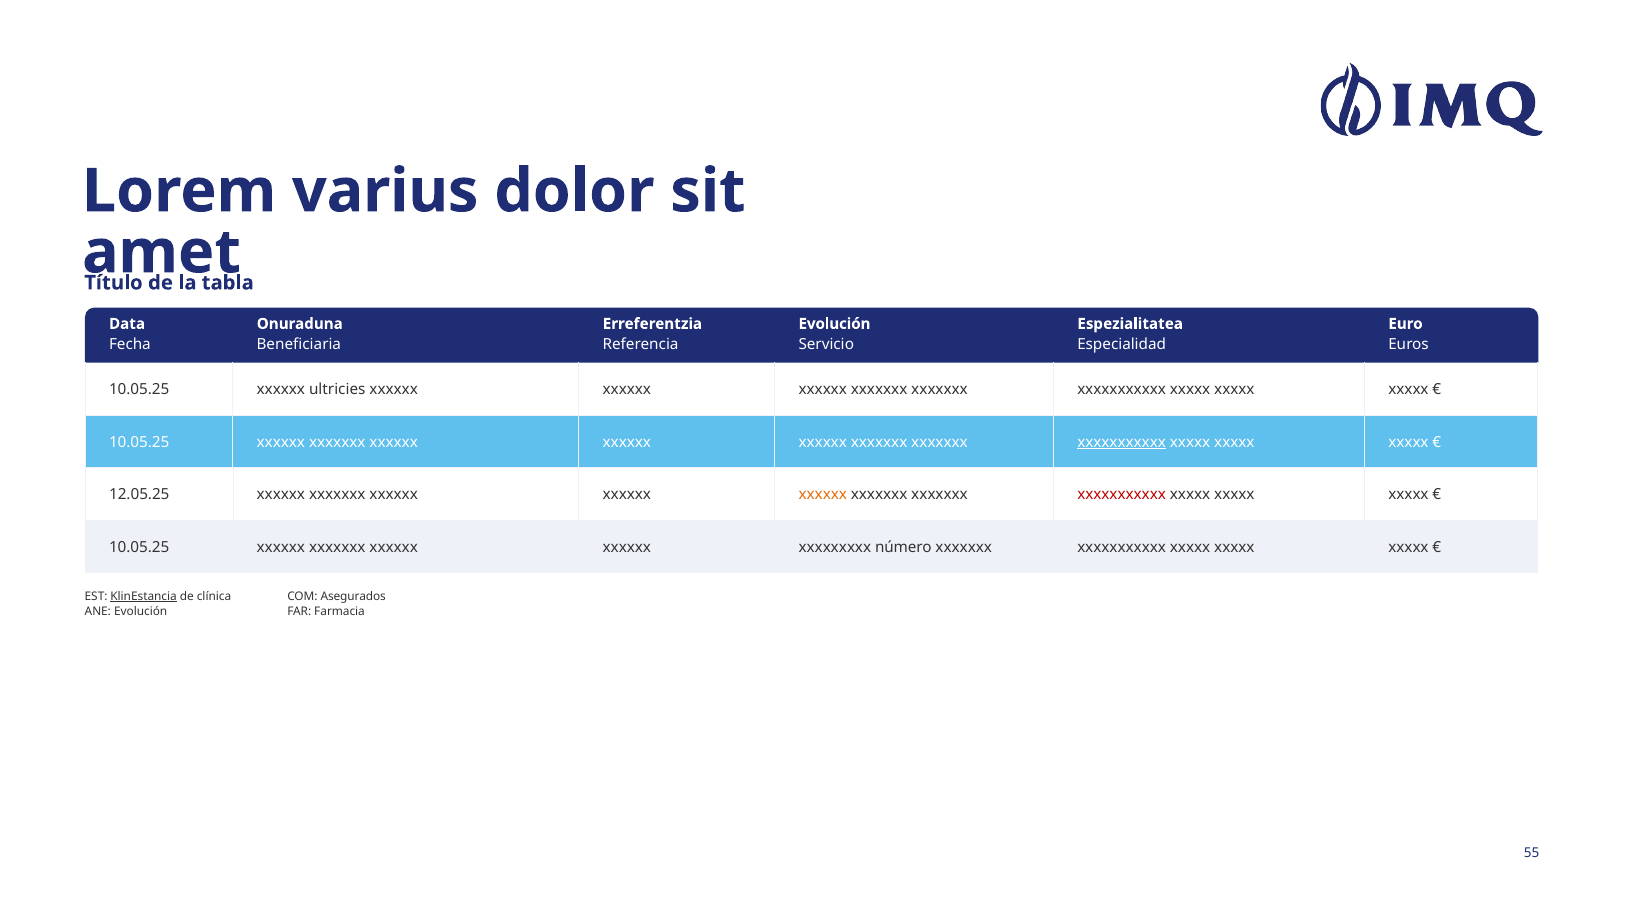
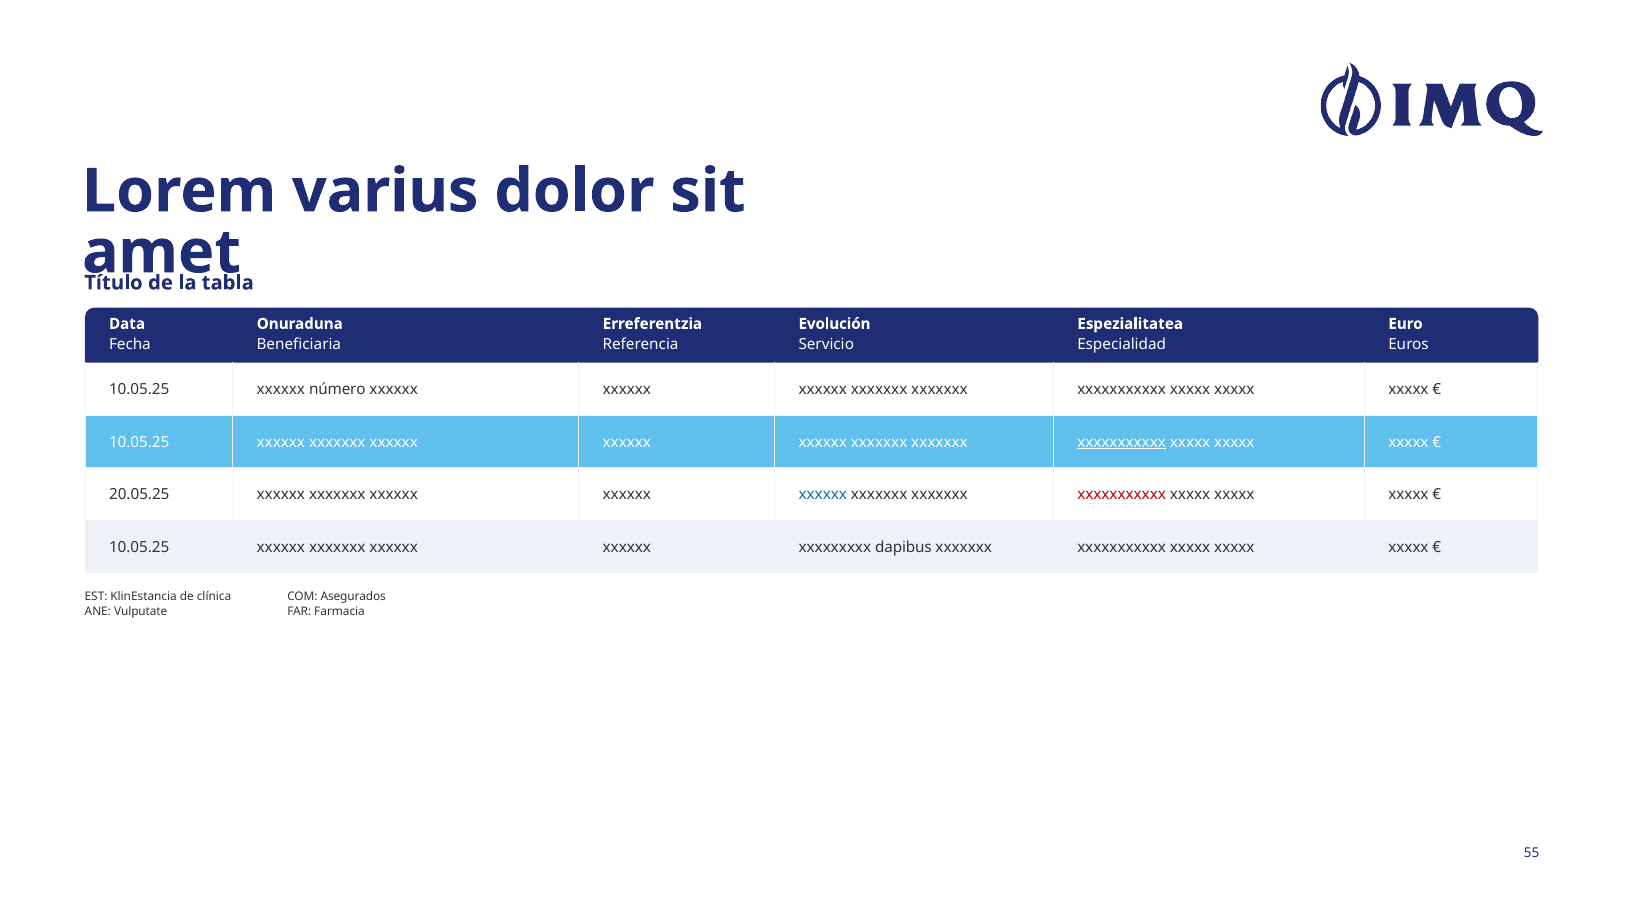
ultricies: ultricies -> número
12.05.25: 12.05.25 -> 20.05.25
xxxxxx at (823, 495) colour: orange -> blue
número: número -> dapibus
KlinEstancia underline: present -> none
ANE Evolución: Evolución -> Vulputate
